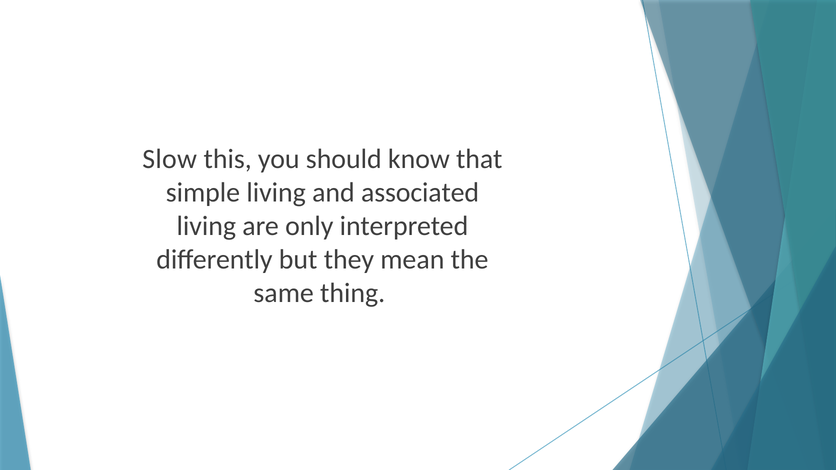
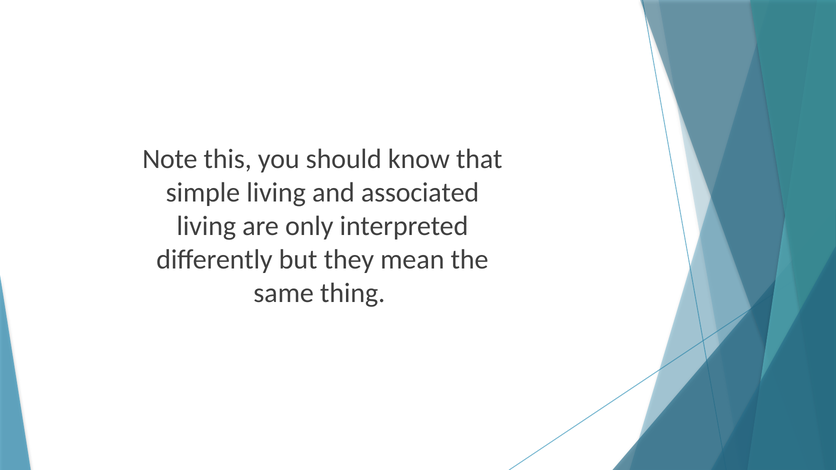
Slow: Slow -> Note
